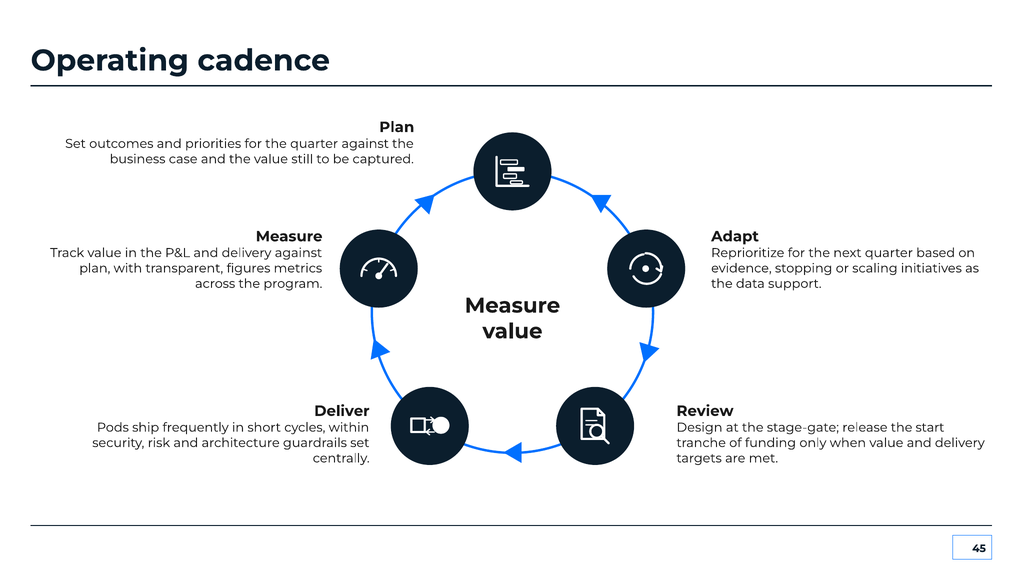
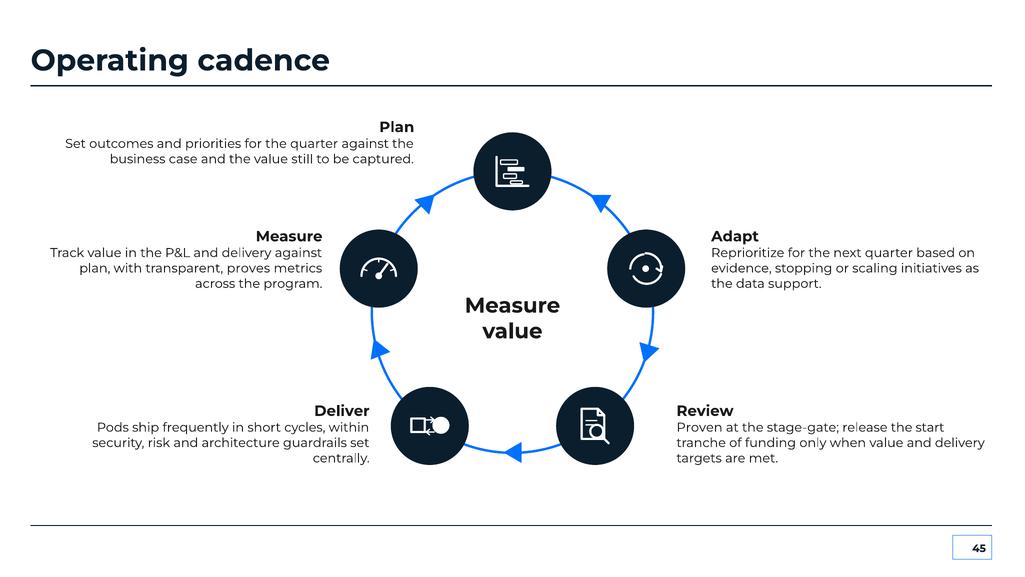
figures: figures -> proves
Design: Design -> Proven
